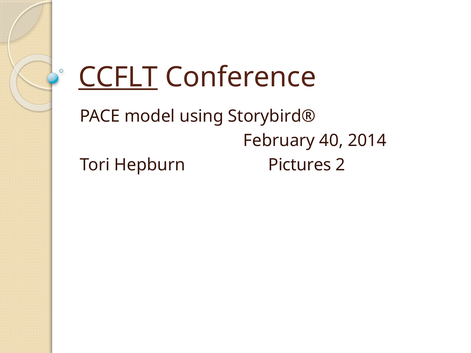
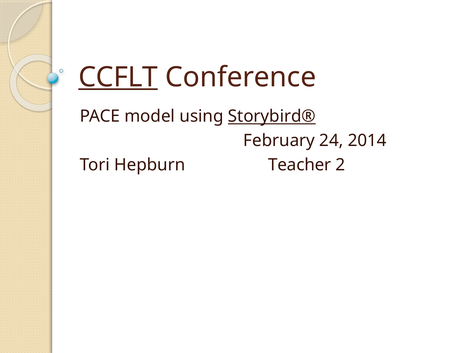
Storybird® underline: none -> present
40: 40 -> 24
Pictures: Pictures -> Teacher
